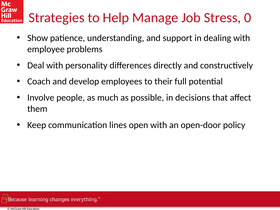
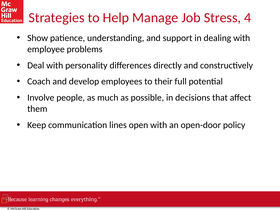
0: 0 -> 4
